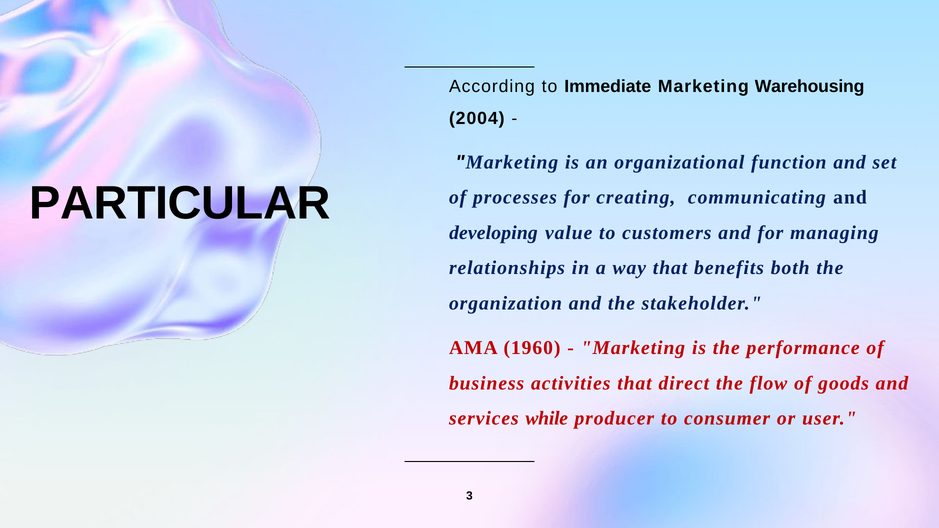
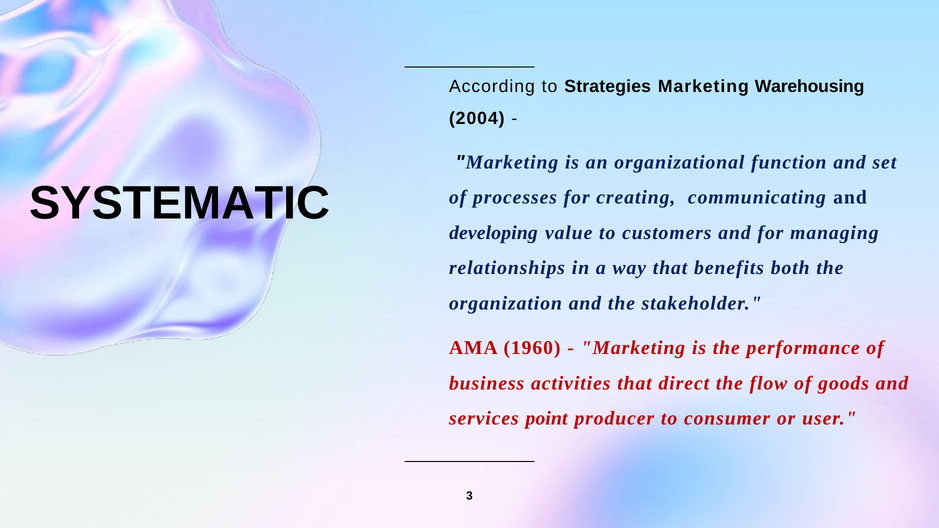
Immediate: Immediate -> Strategies
PARTICULAR: PARTICULAR -> SYSTEMATIC
while: while -> point
